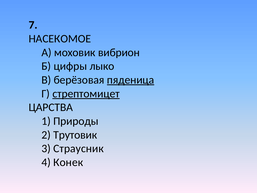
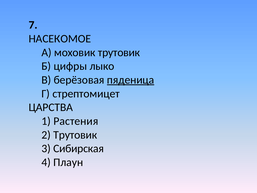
моховик вибрион: вибрион -> трутовик
стрептомицет underline: present -> none
Природы: Природы -> Растения
Страусник: Страусник -> Сибирская
Конек: Конек -> Плаун
